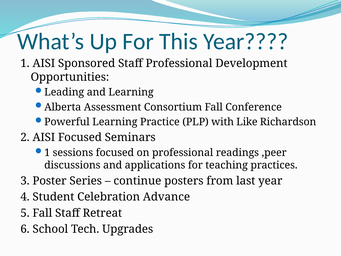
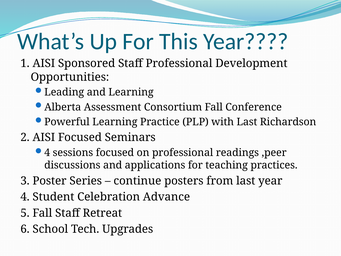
with Like: Like -> Last
1 at (47, 153): 1 -> 4
